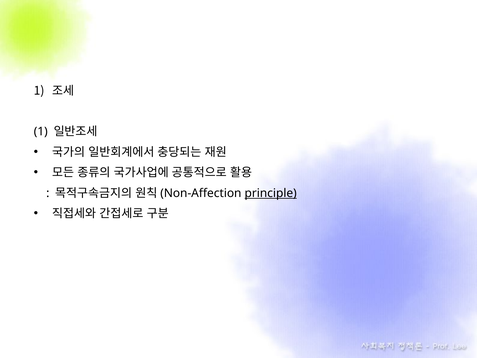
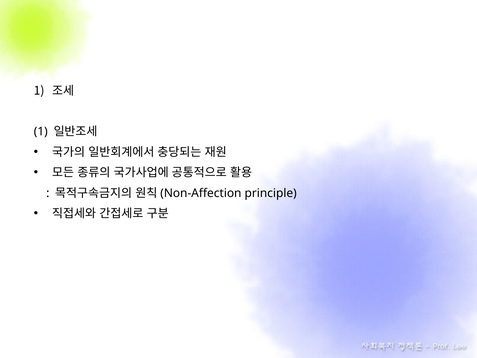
principle underline: present -> none
